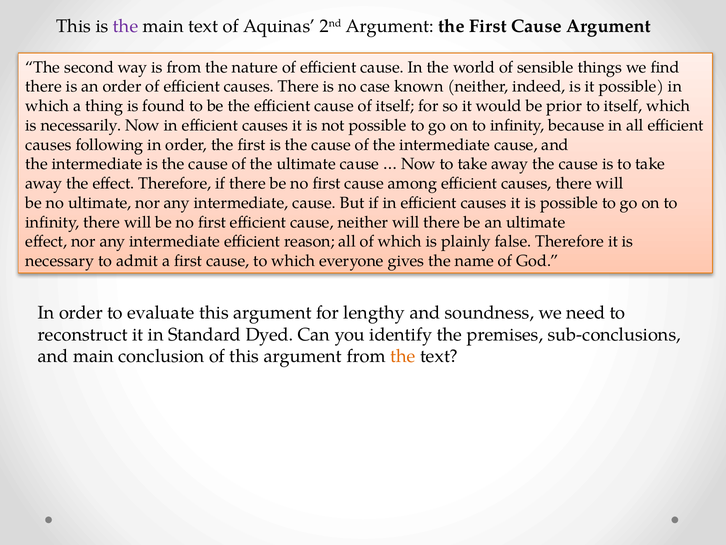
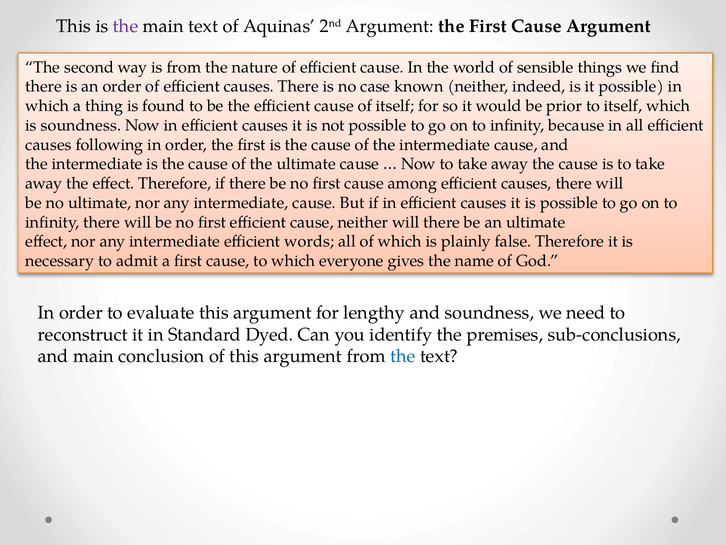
is necessarily: necessarily -> soundness
reason: reason -> words
the at (403, 356) colour: orange -> blue
